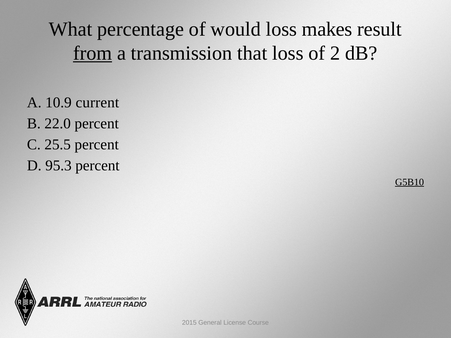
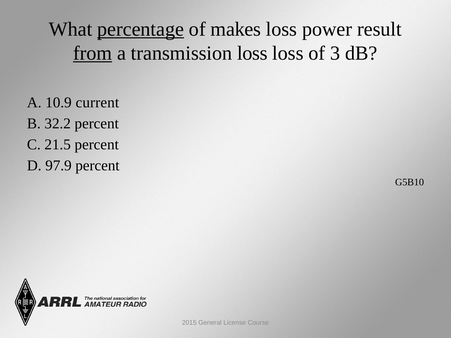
percentage underline: none -> present
would: would -> makes
makes: makes -> power
transmission that: that -> loss
2: 2 -> 3
22.0: 22.0 -> 32.2
25.5: 25.5 -> 21.5
95.3: 95.3 -> 97.9
G5B10 underline: present -> none
